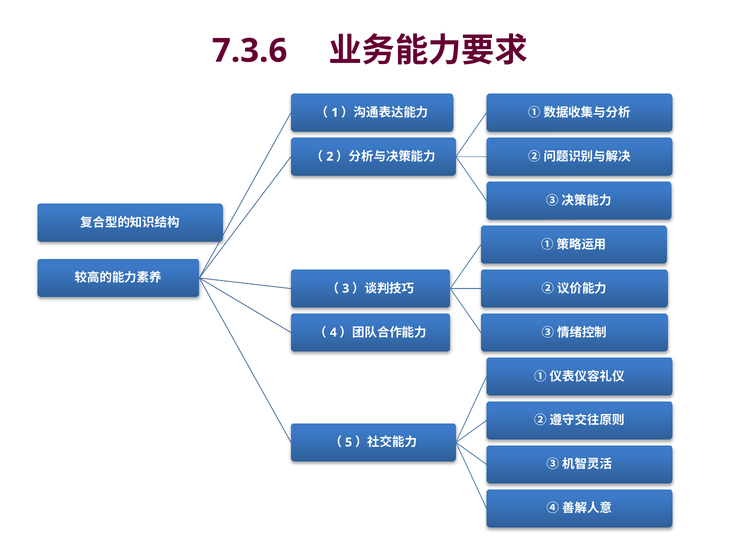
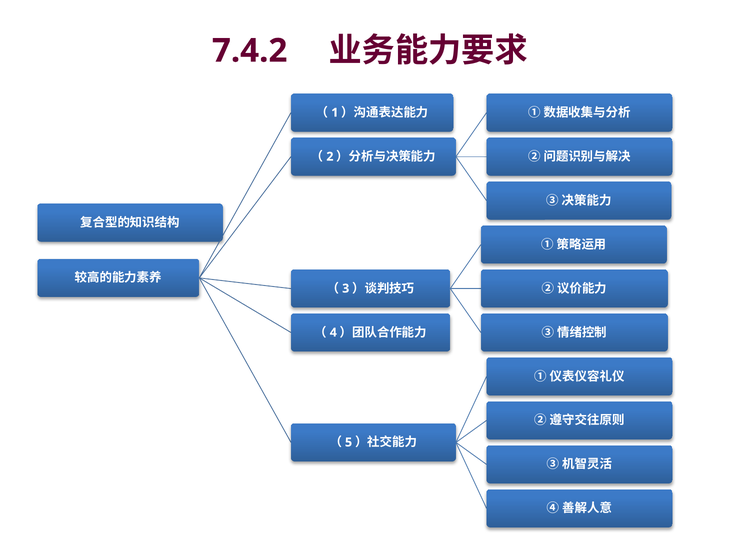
7.3.6: 7.3.6 -> 7.4.2
